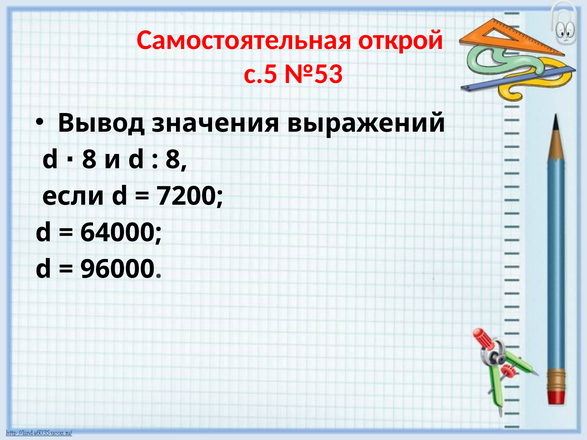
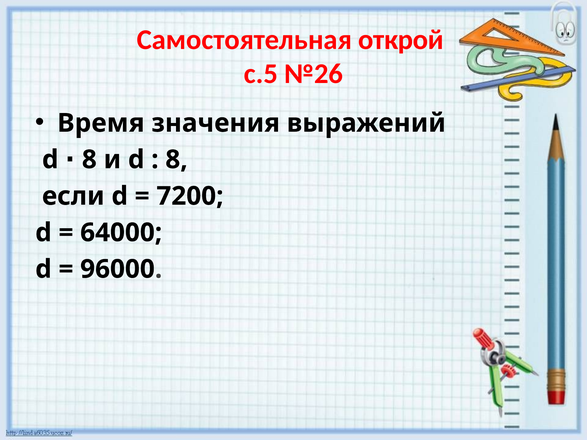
№53: №53 -> №26
Вывод: Вывод -> Время
